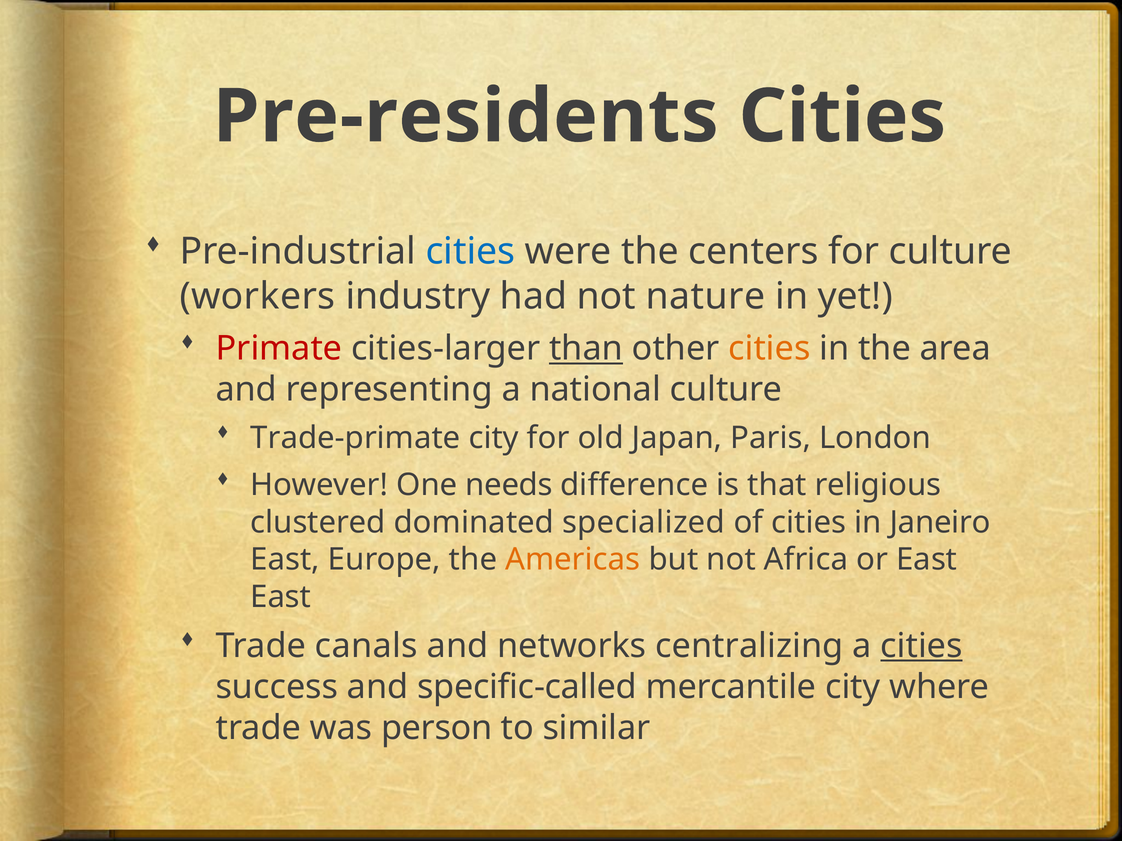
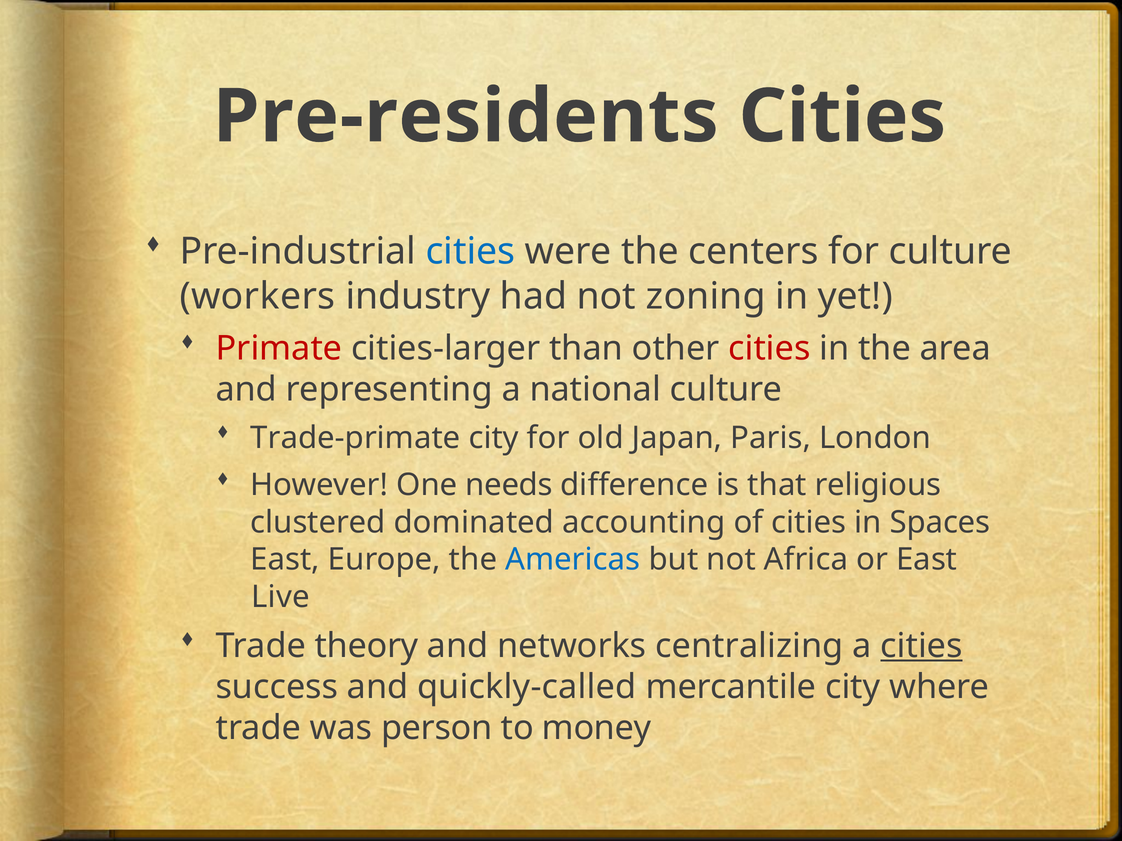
nature: nature -> zoning
than underline: present -> none
cities at (769, 349) colour: orange -> red
specialized: specialized -> accounting
Janeiro: Janeiro -> Spaces
Americas colour: orange -> blue
East at (281, 597): East -> Live
canals: canals -> theory
specific-called: specific-called -> quickly-called
similar: similar -> money
